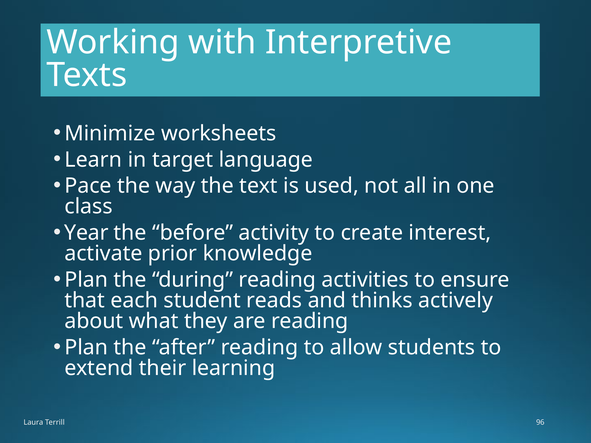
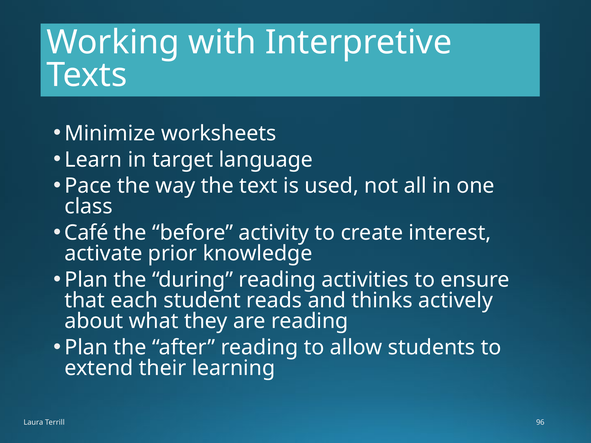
Year: Year -> Café
